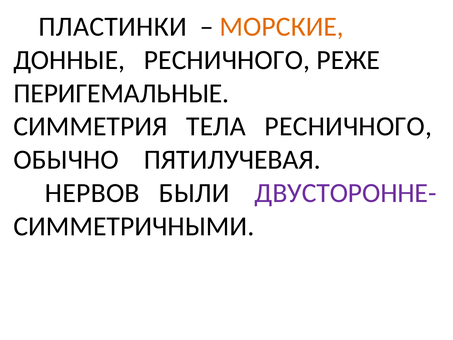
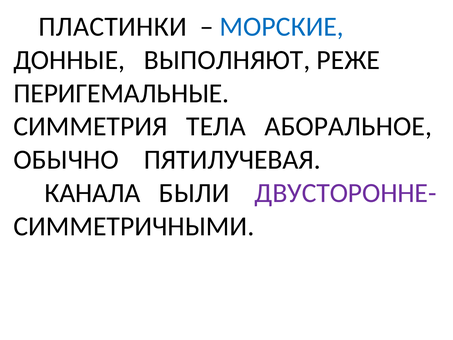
МОРСКИЕ colour: orange -> blue
ДОННЫЕ РЕСНИЧНОГО: РЕСНИЧНОГО -> ВЫПОЛНЯЮТ
ТЕЛА РЕСНИЧНОГО: РЕСНИЧНОГО -> АБОРАЛЬНОЕ
НЕРВОВ: НЕРВОВ -> КАНАЛА
